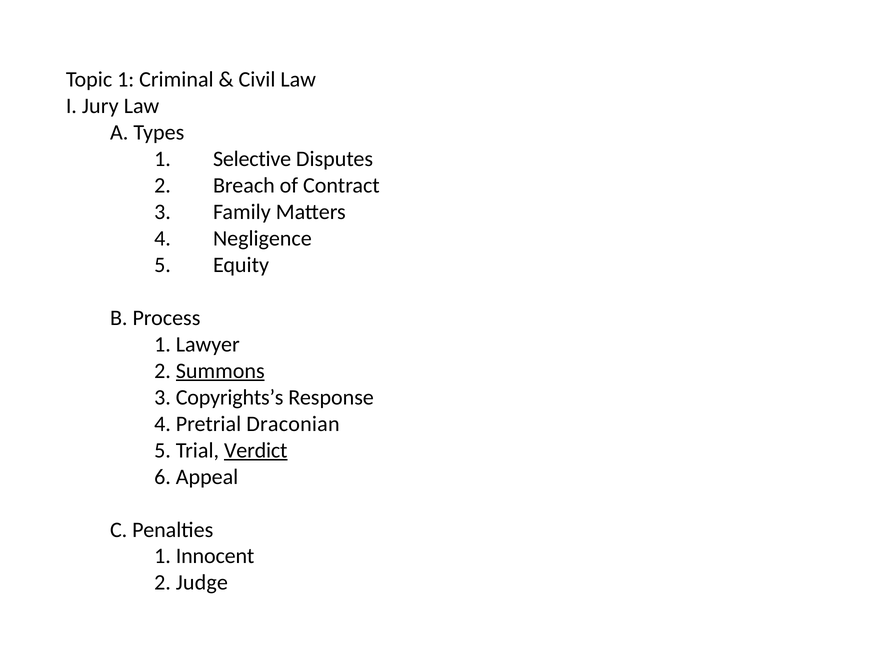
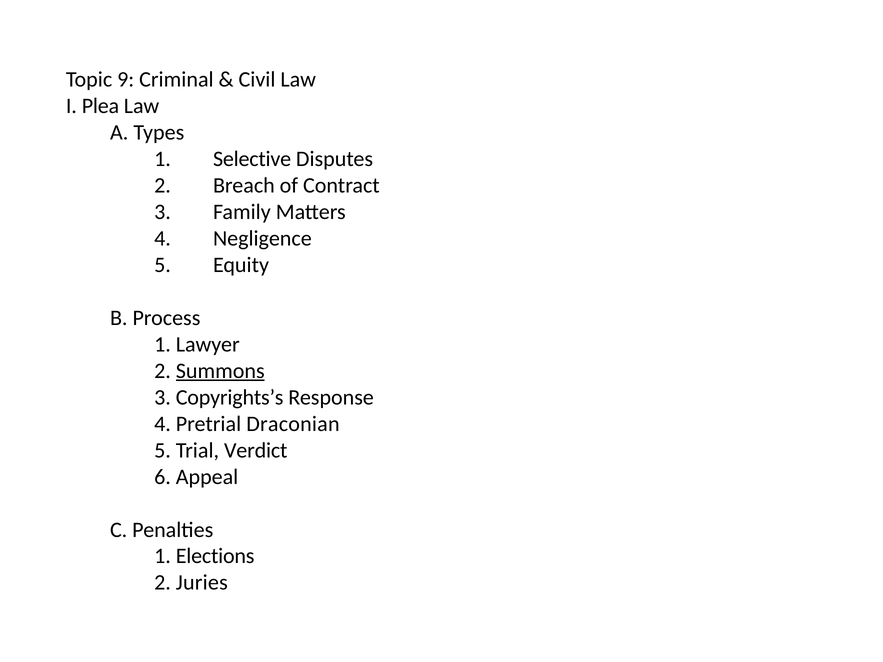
Topic 1: 1 -> 9
Jury: Jury -> Plea
Verdict underline: present -> none
Innocent: Innocent -> Elections
Judge: Judge -> Juries
